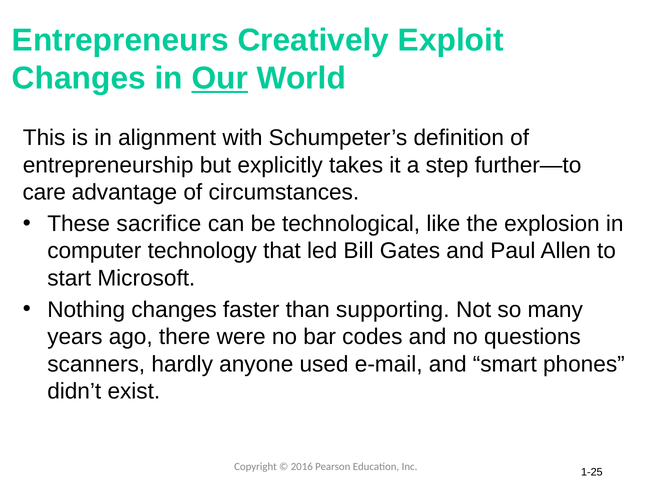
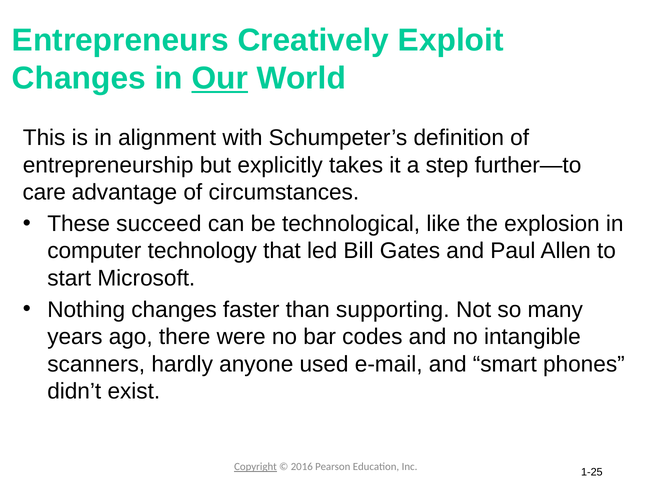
sacrifice: sacrifice -> succeed
questions: questions -> intangible
Copyright underline: none -> present
